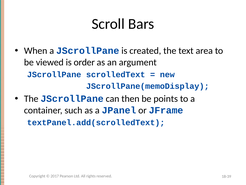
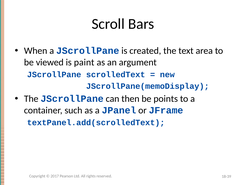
order: order -> paint
